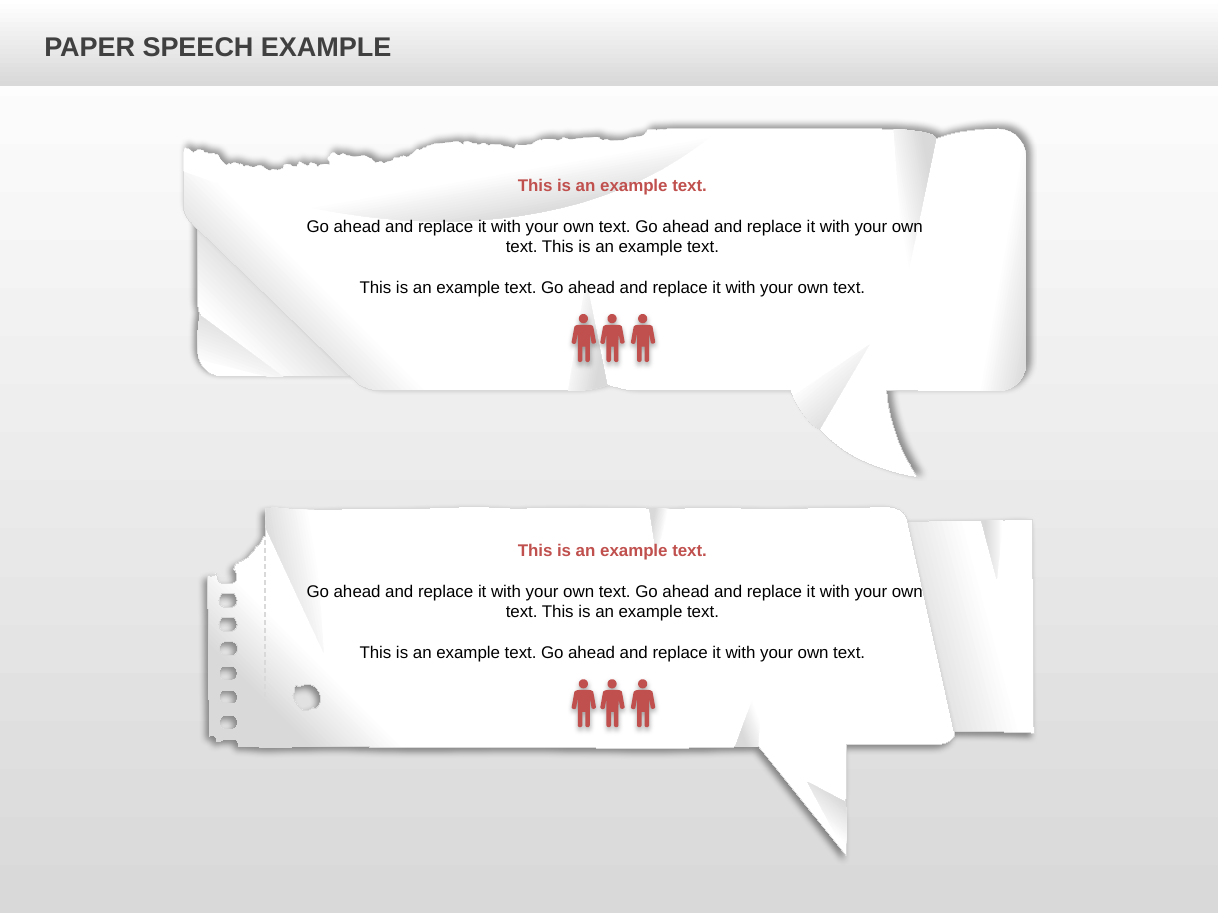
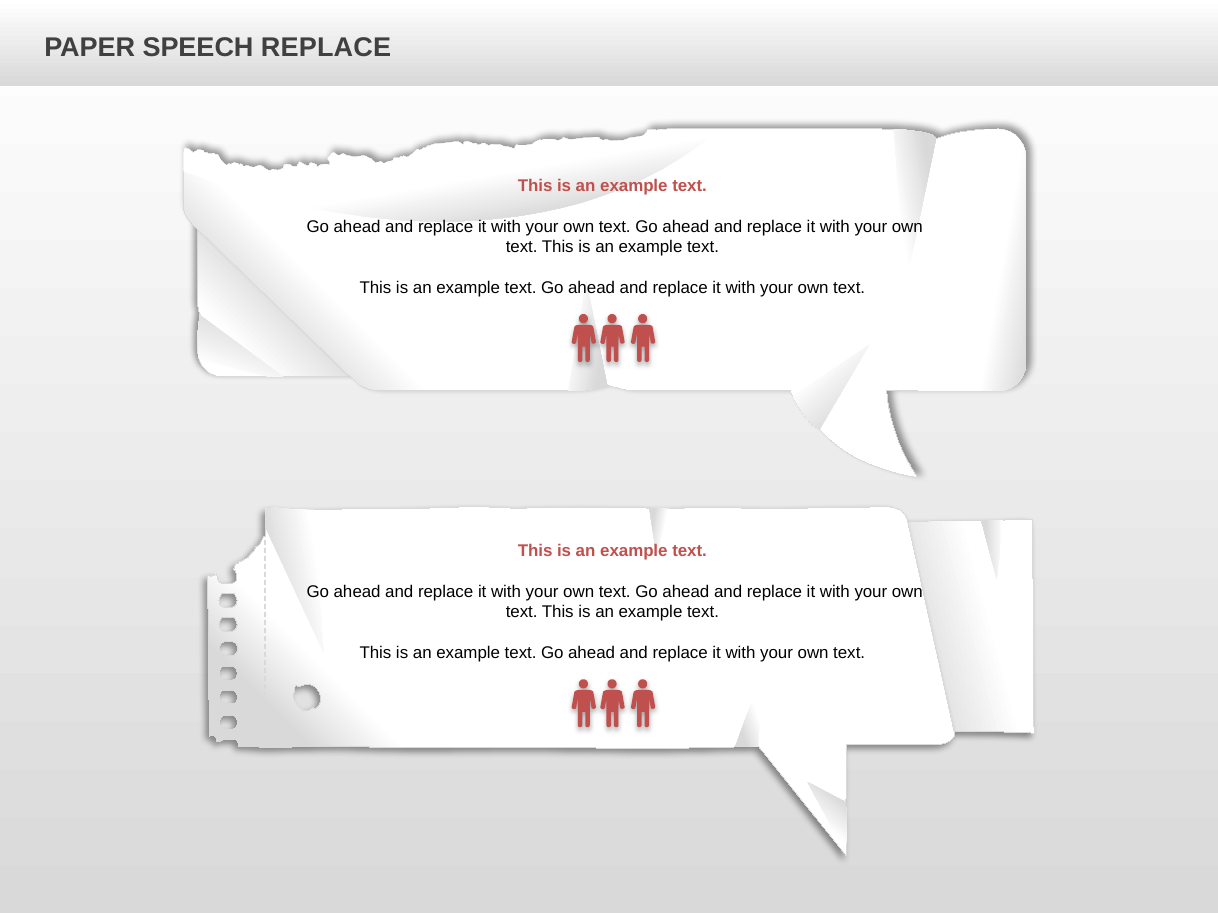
SPEECH EXAMPLE: EXAMPLE -> REPLACE
